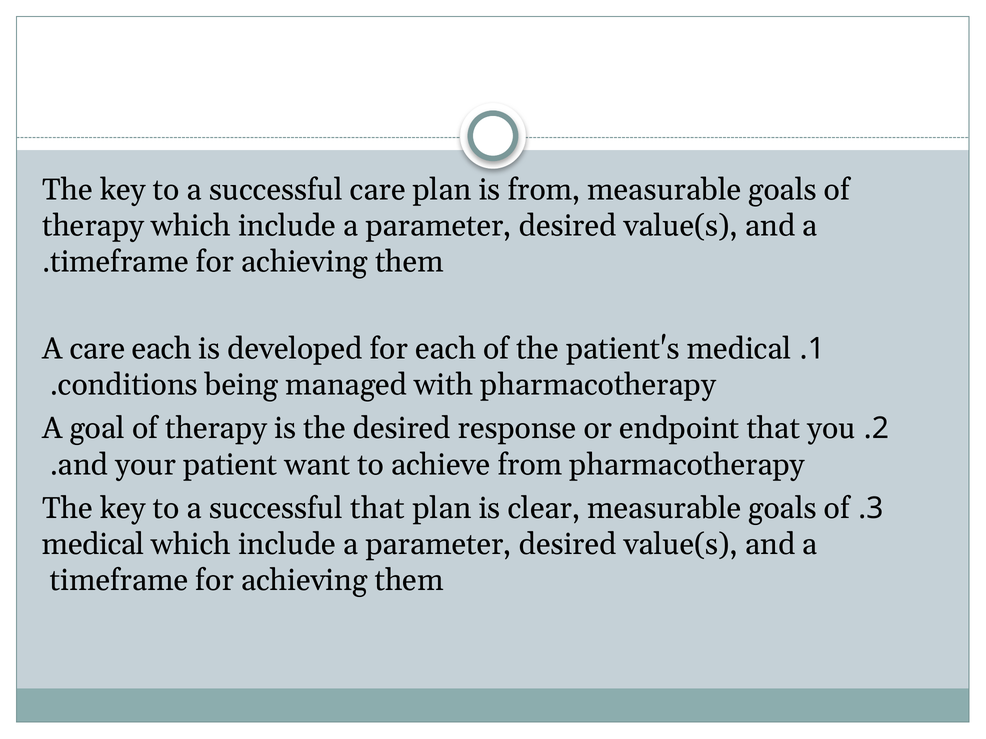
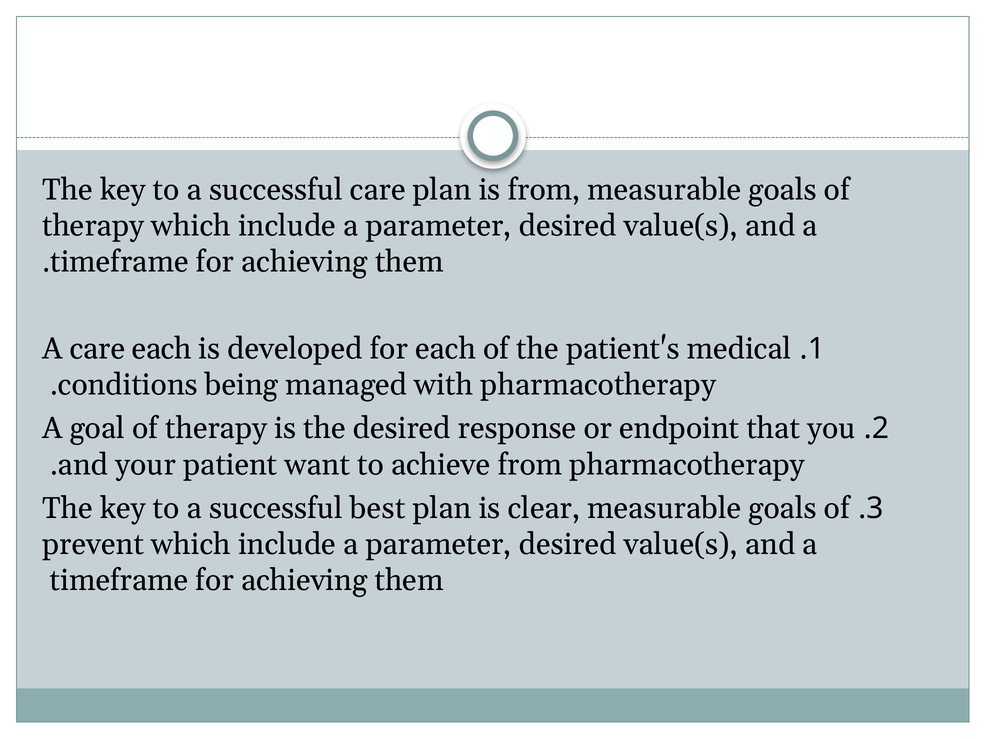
successful that: that -> best
medical at (93, 545): medical -> prevent
